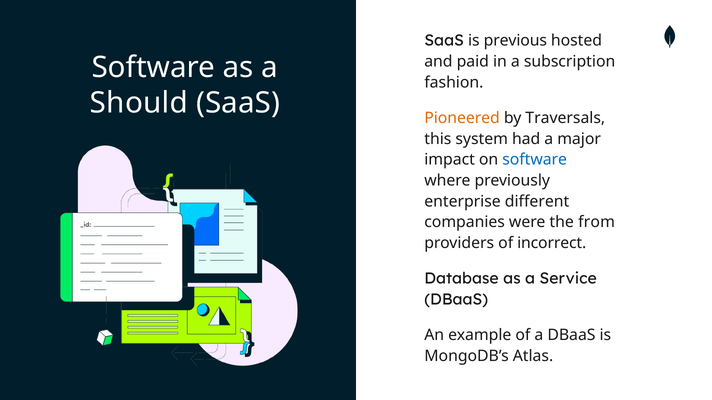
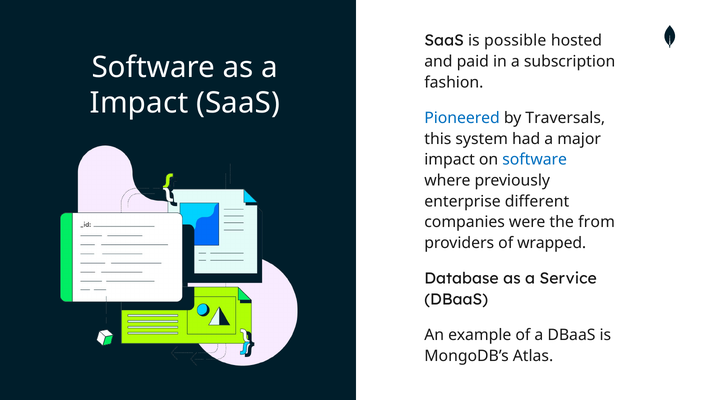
previous: previous -> possible
Should at (139, 103): Should -> Impact
Pioneered colour: orange -> blue
incorrect: incorrect -> wrapped
